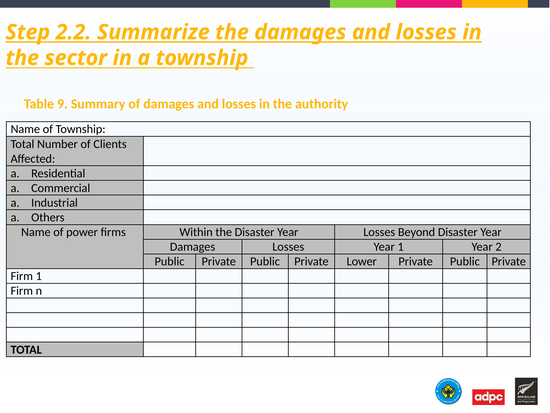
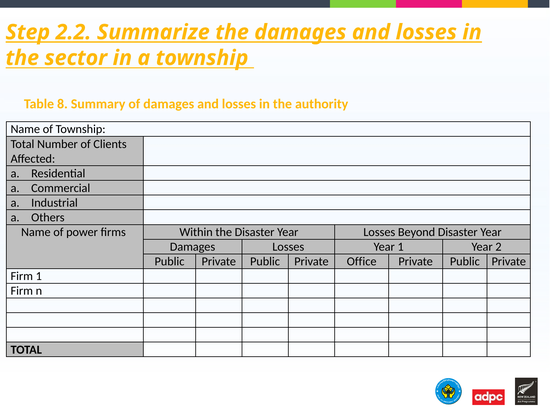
9: 9 -> 8
Lower: Lower -> Office
